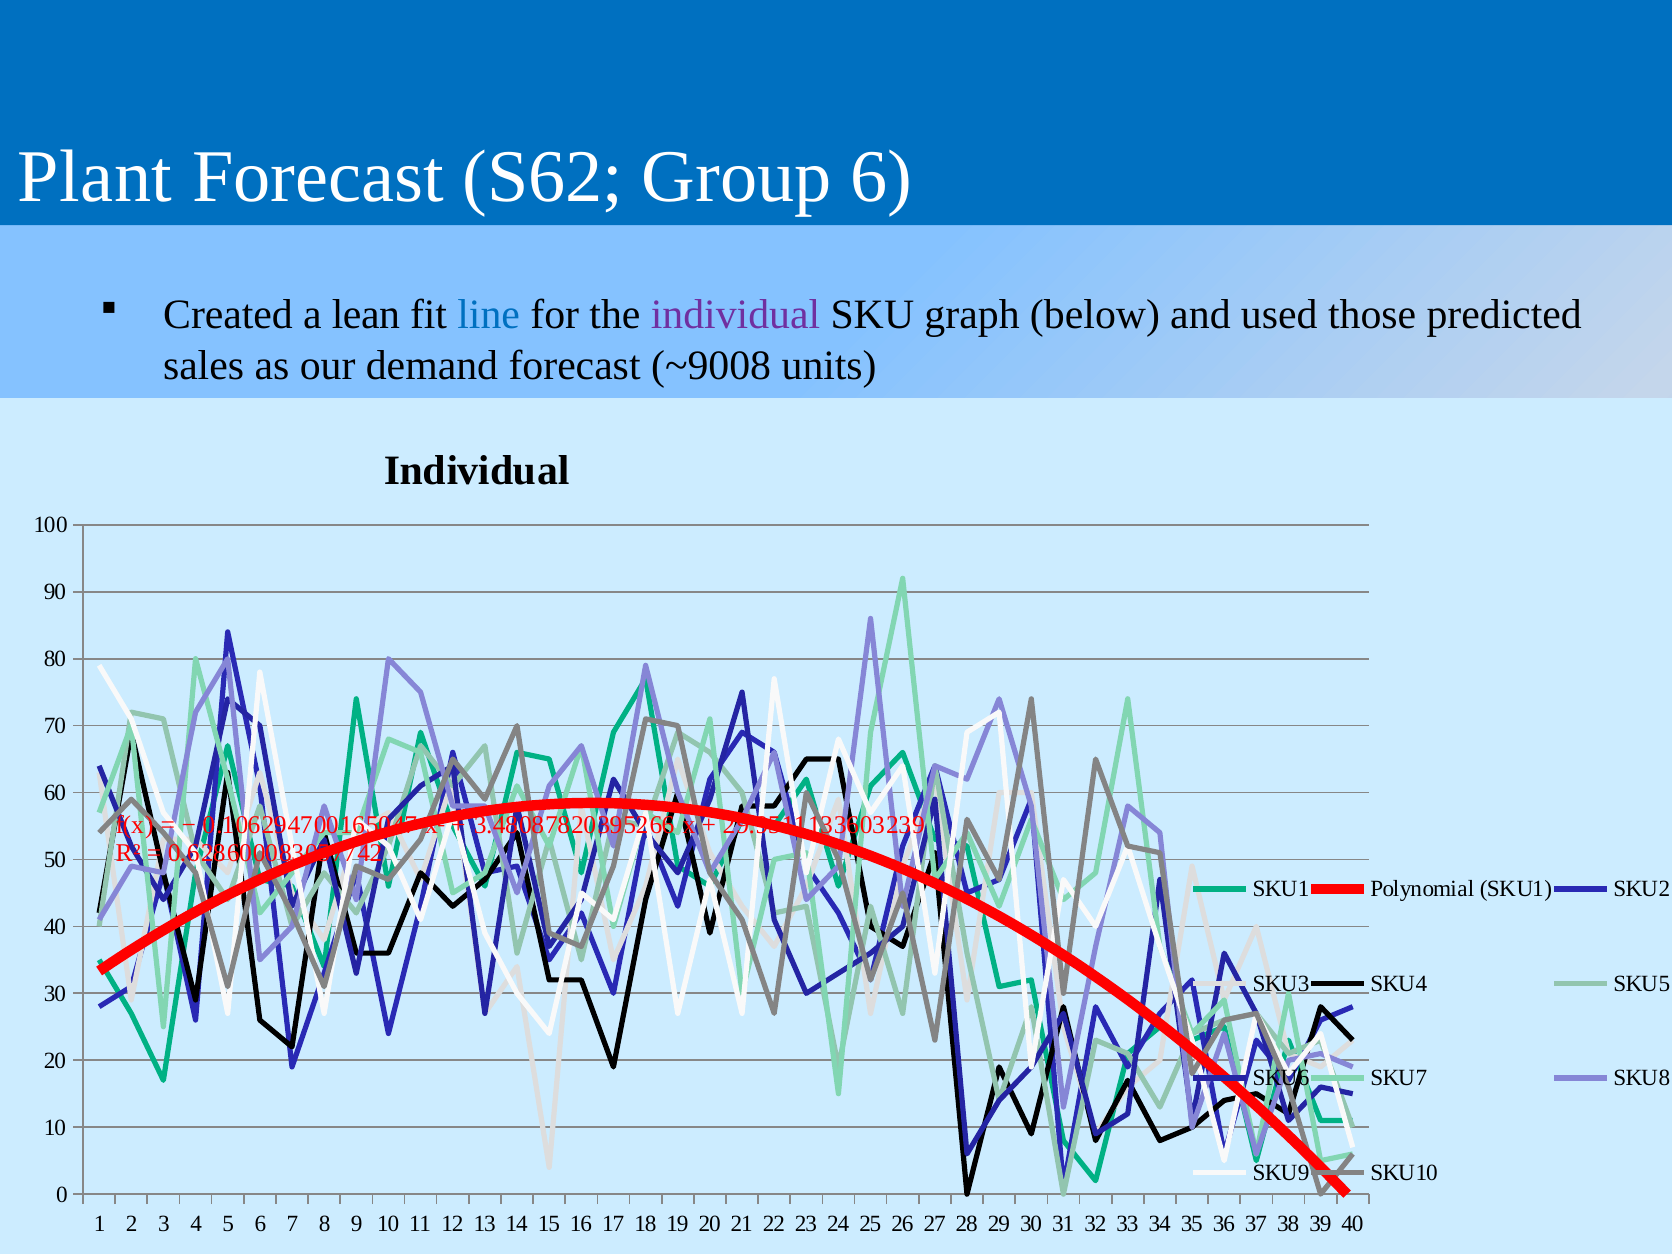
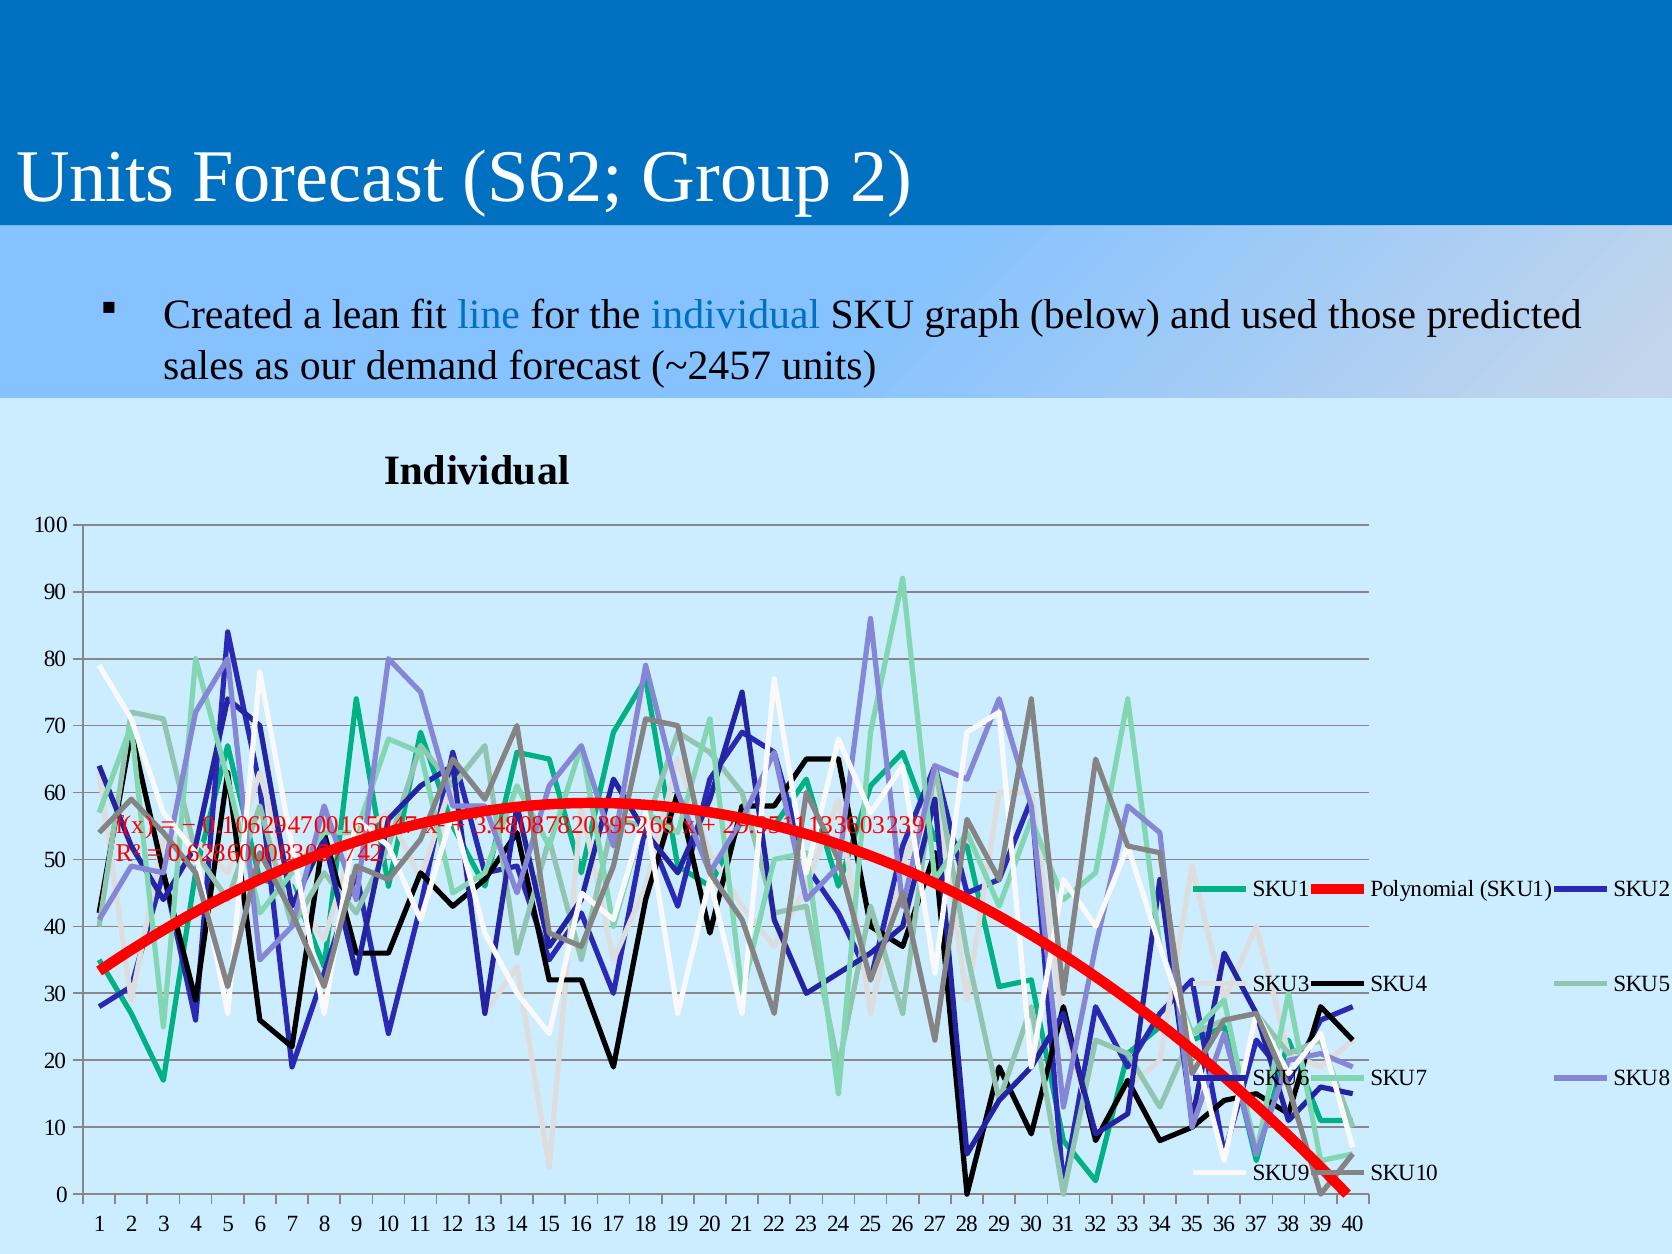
Plant at (95, 177): Plant -> Units
Group 6: 6 -> 2
individual at (736, 315) colour: purple -> blue
~9008: ~9008 -> ~2457
